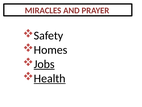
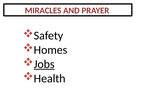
Health underline: present -> none
